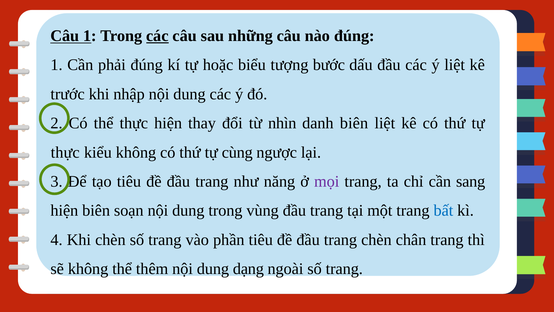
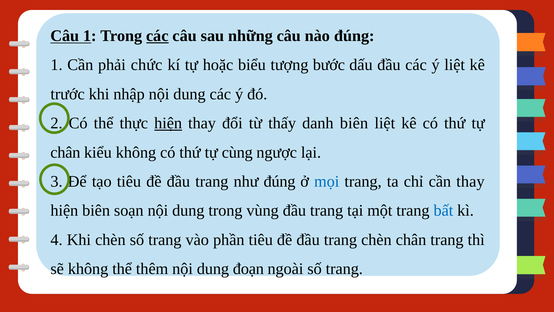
phải đúng: đúng -> chức
hiện at (168, 123) underline: none -> present
nhìn: nhìn -> thấy
thực at (65, 152): thực -> chân
như năng: năng -> đúng
mọi colour: purple -> blue
cần sang: sang -> thay
dạng: dạng -> đoạn
